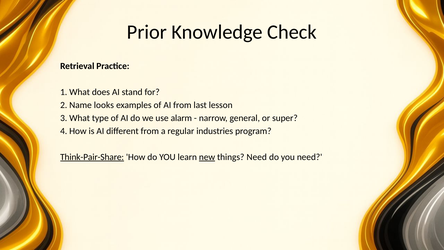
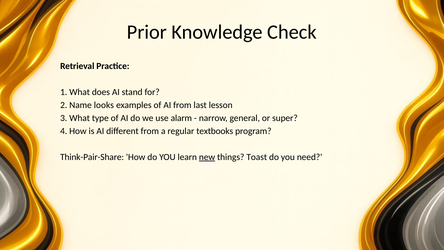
industries: industries -> textbooks
Think-Pair-Share underline: present -> none
things Need: Need -> Toast
